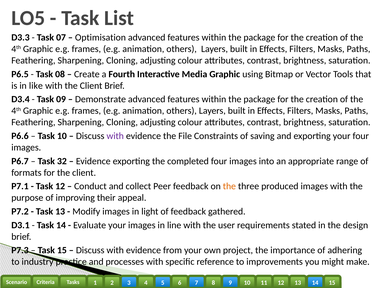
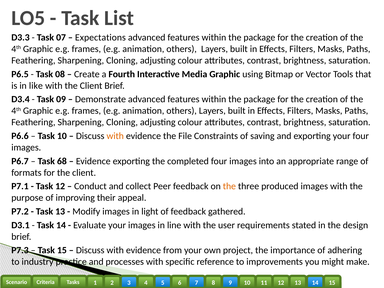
Optimisation: Optimisation -> Expectations
with at (115, 136) colour: purple -> orange
32: 32 -> 68
